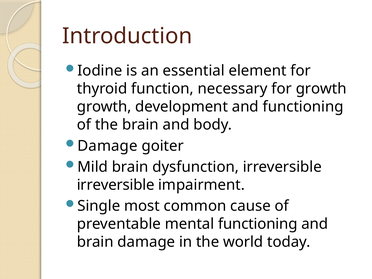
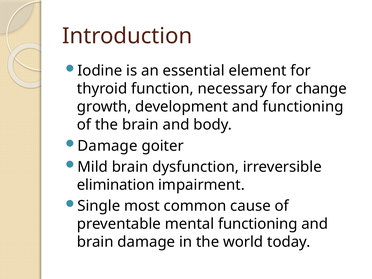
for growth: growth -> change
irreversible at (116, 185): irreversible -> elimination
